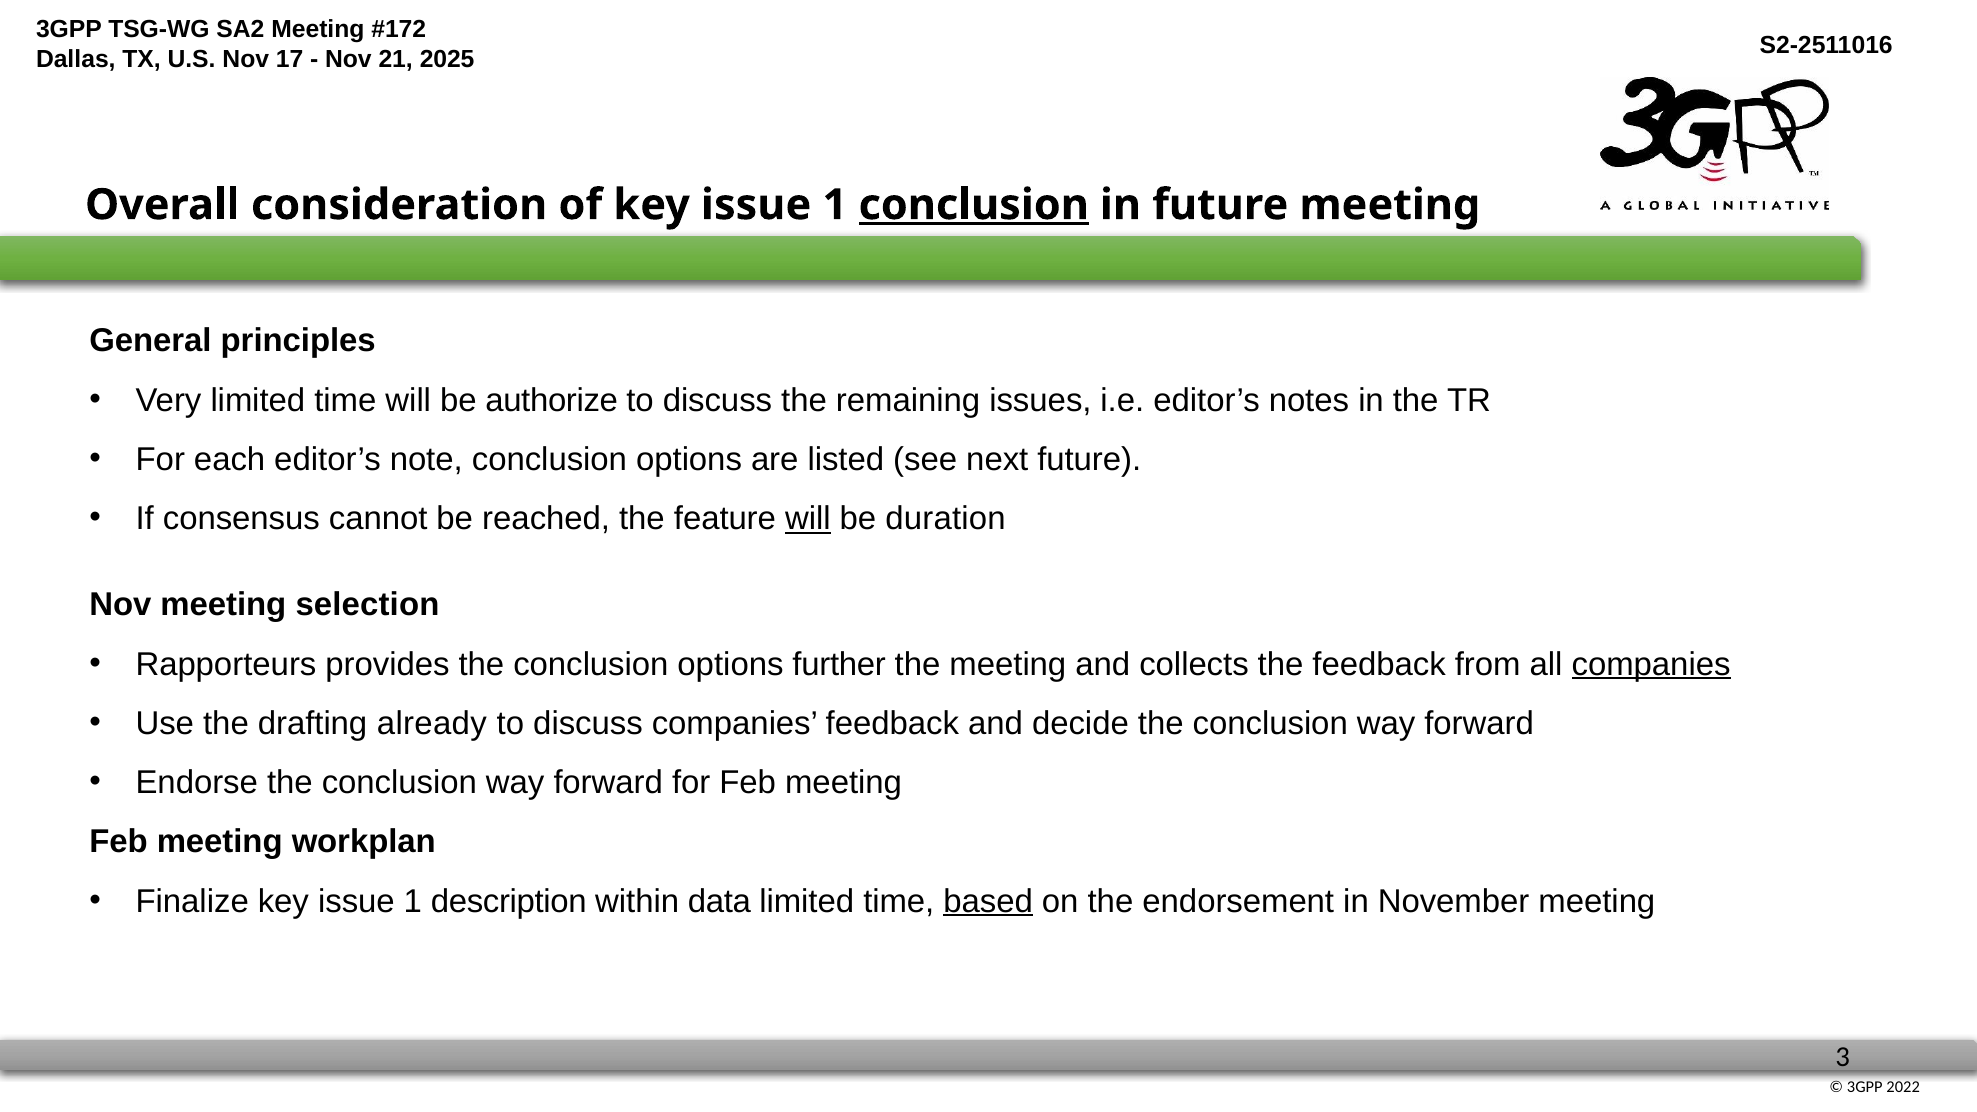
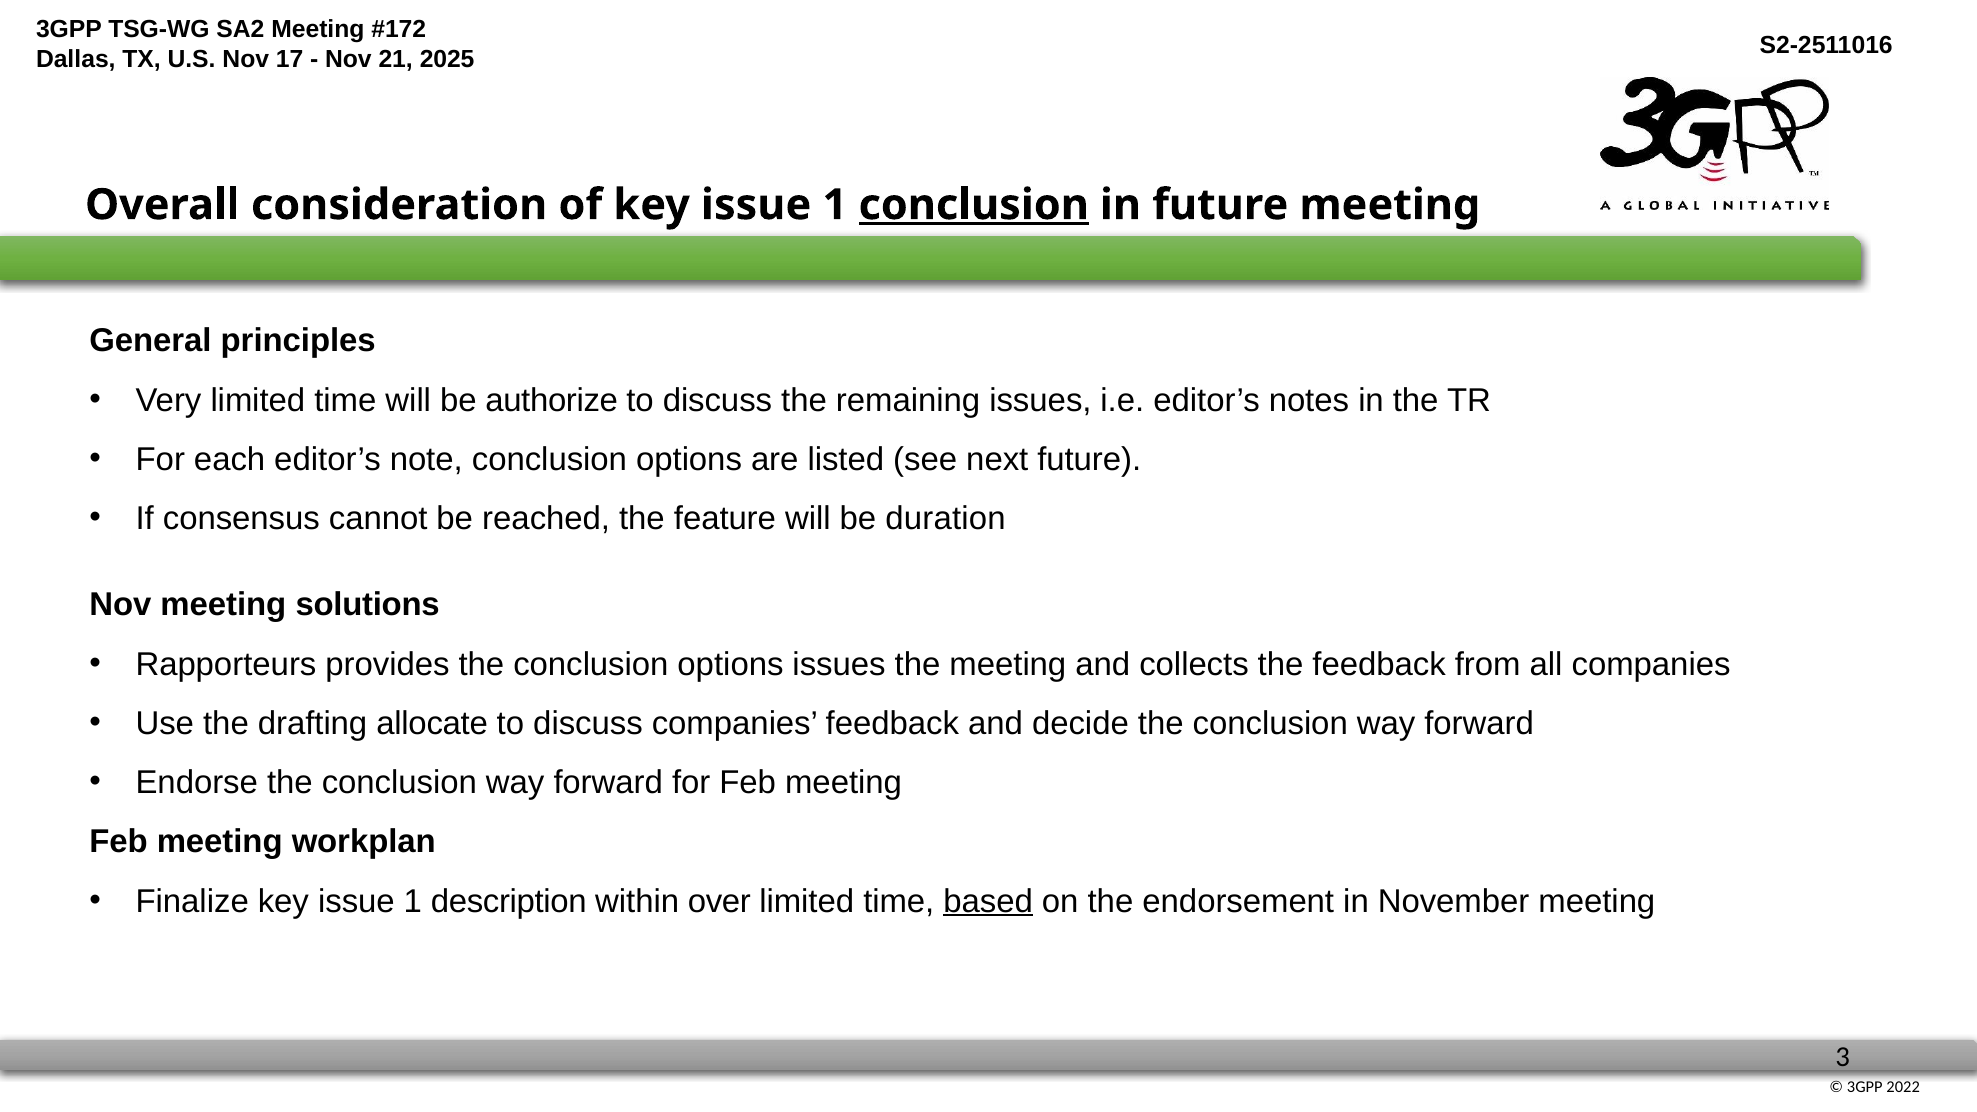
will at (808, 519) underline: present -> none
selection: selection -> solutions
options further: further -> issues
companies at (1651, 664) underline: present -> none
already: already -> allocate
data: data -> over
